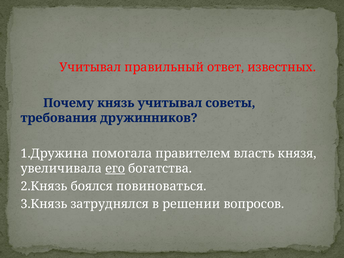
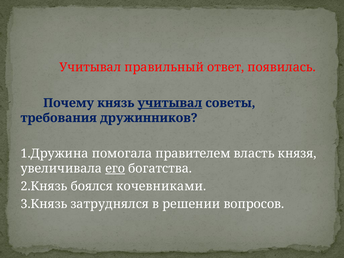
известных: известных -> появилась
учитывал at (170, 103) underline: none -> present
повиноваться: повиноваться -> кочевниками
